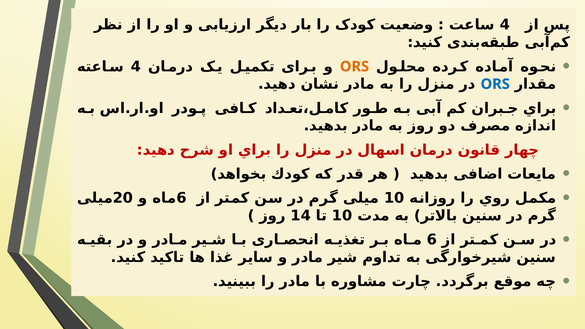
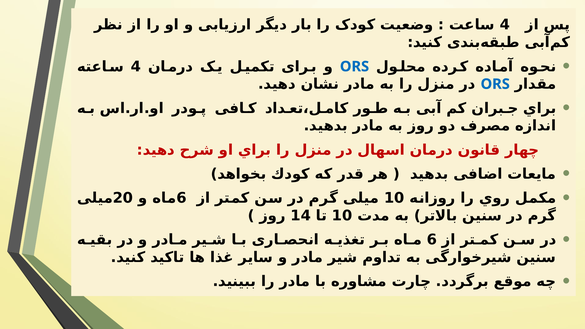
ORS at (355, 67) colour: orange -> blue
